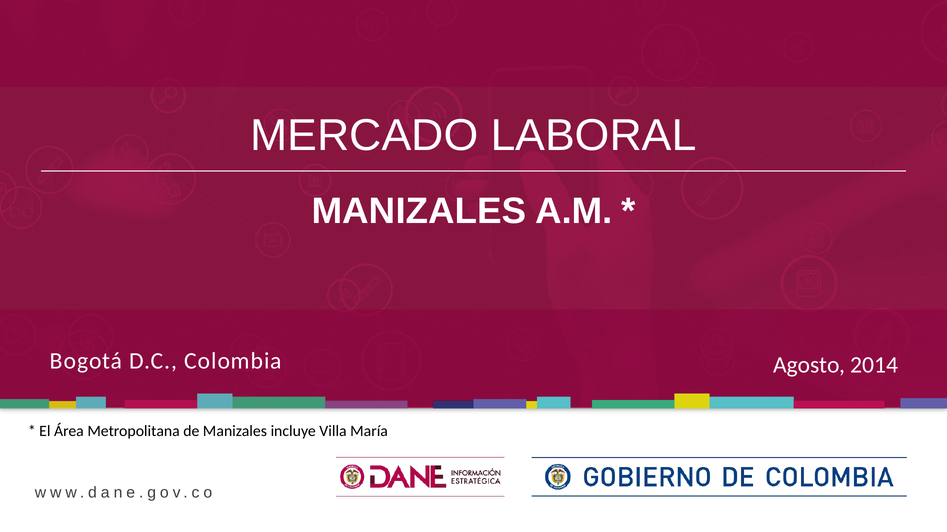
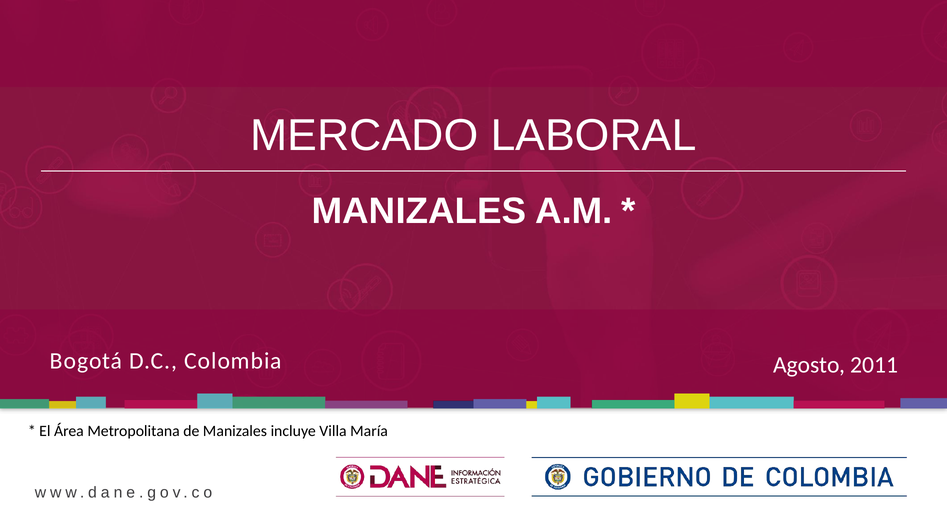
2014: 2014 -> 2011
